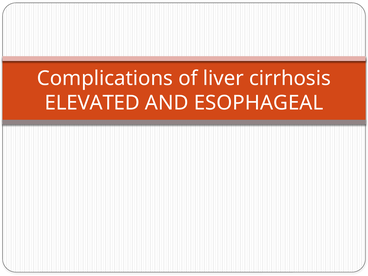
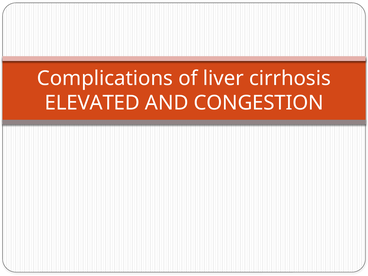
ESOPHAGEAL: ESOPHAGEAL -> CONGESTION
